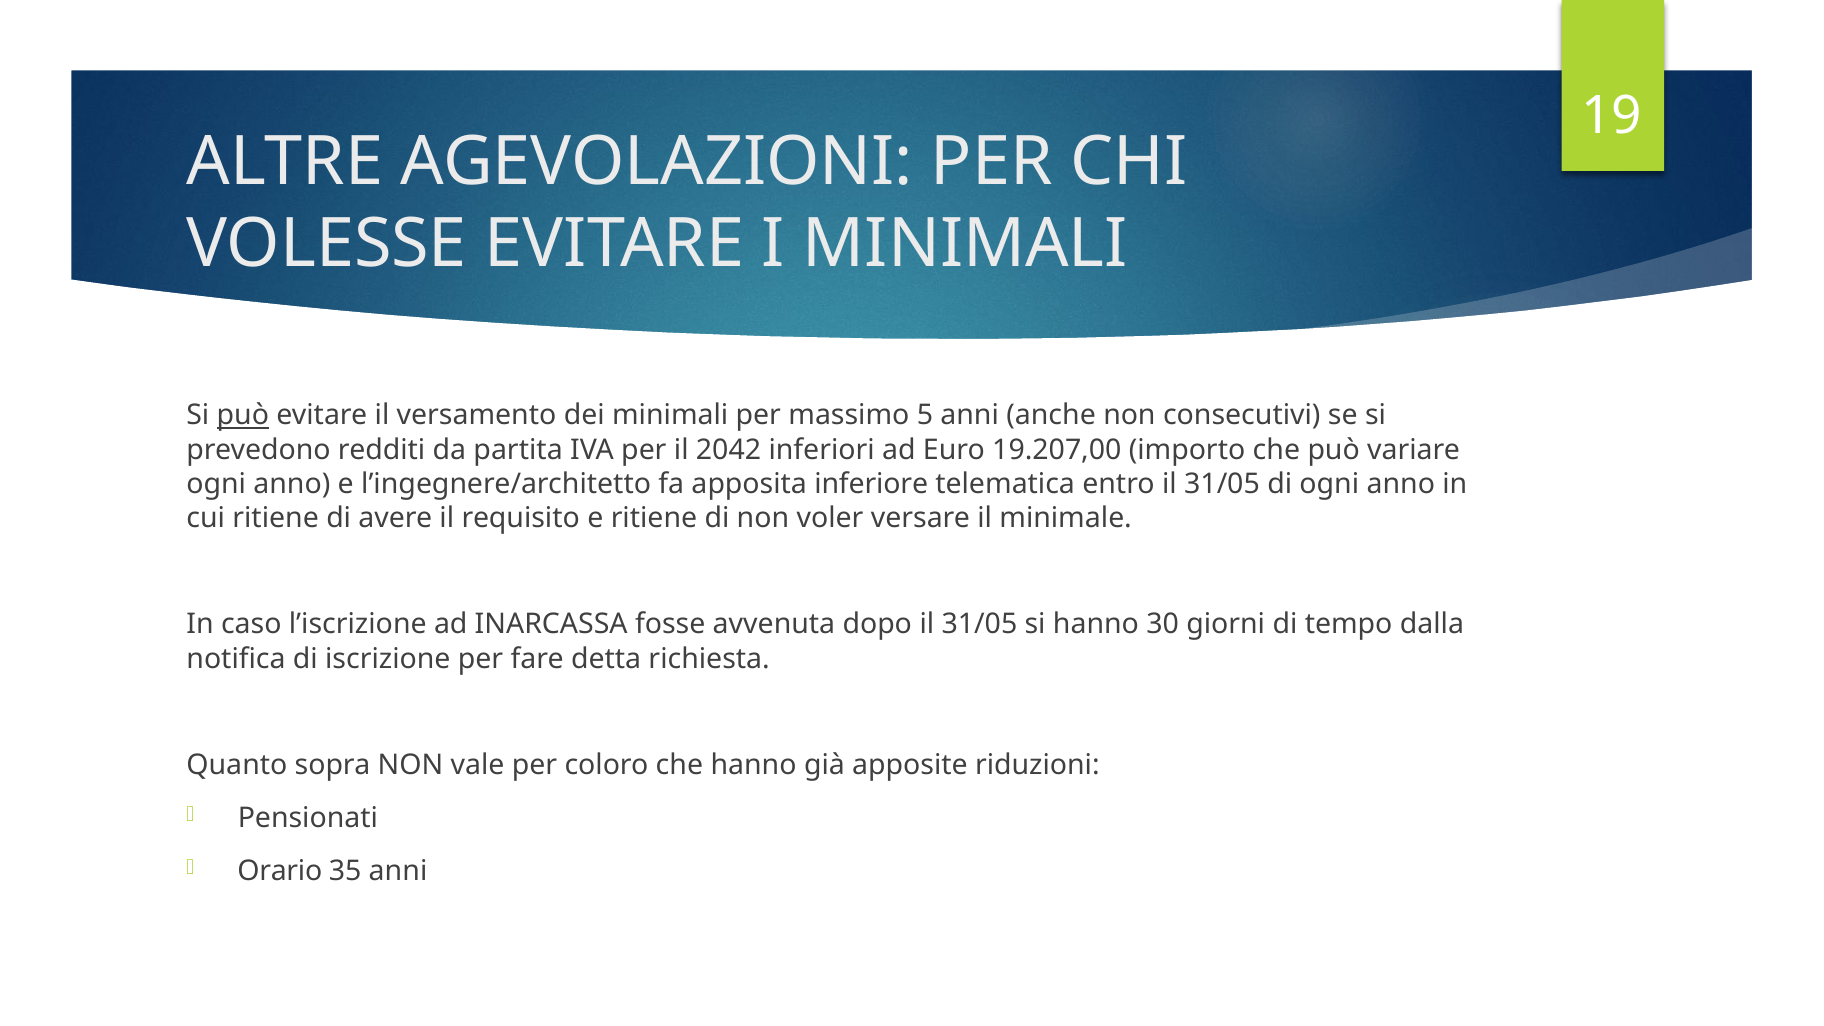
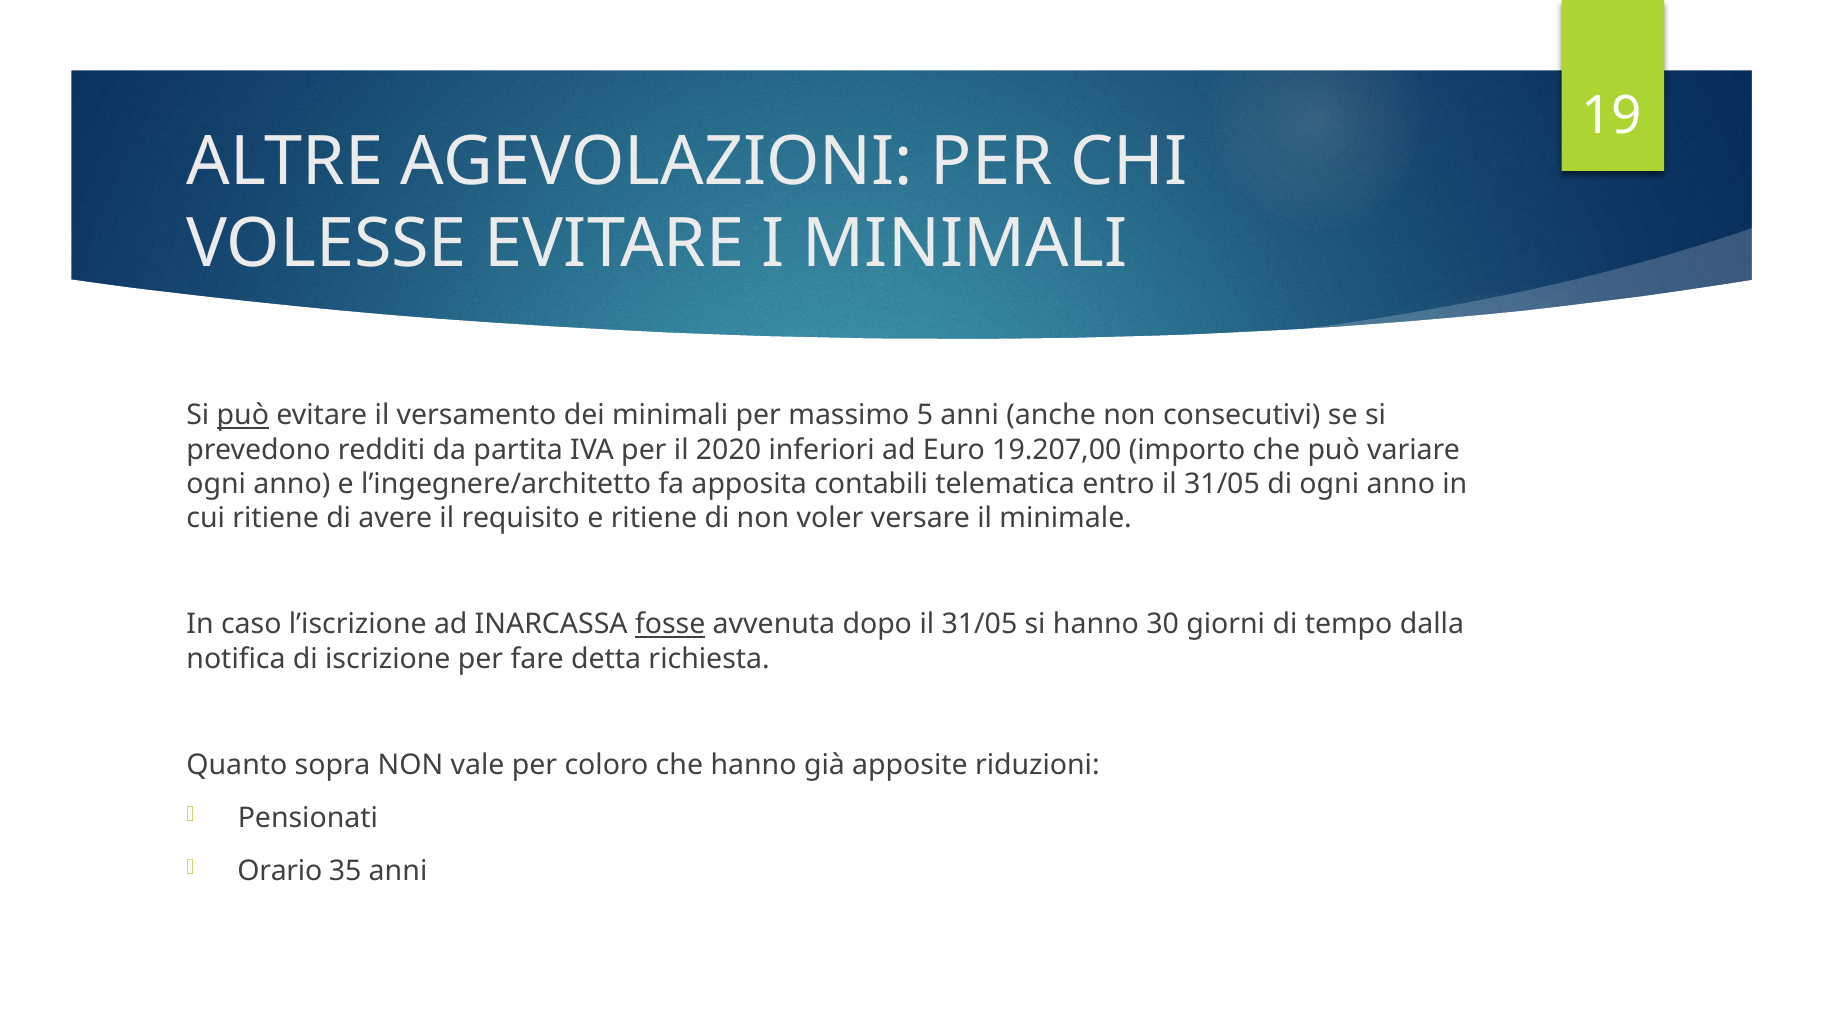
2042: 2042 -> 2020
inferiore: inferiore -> contabili
fosse underline: none -> present
